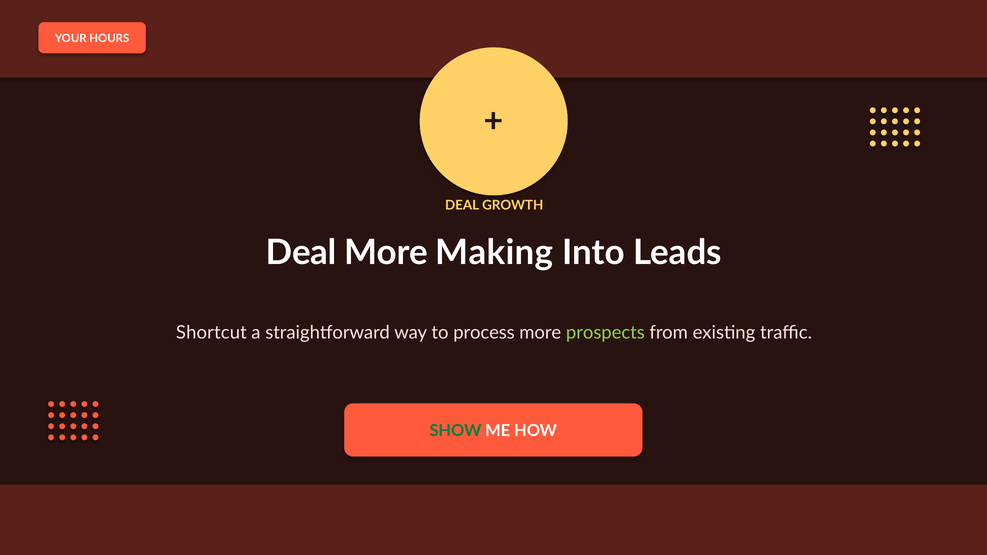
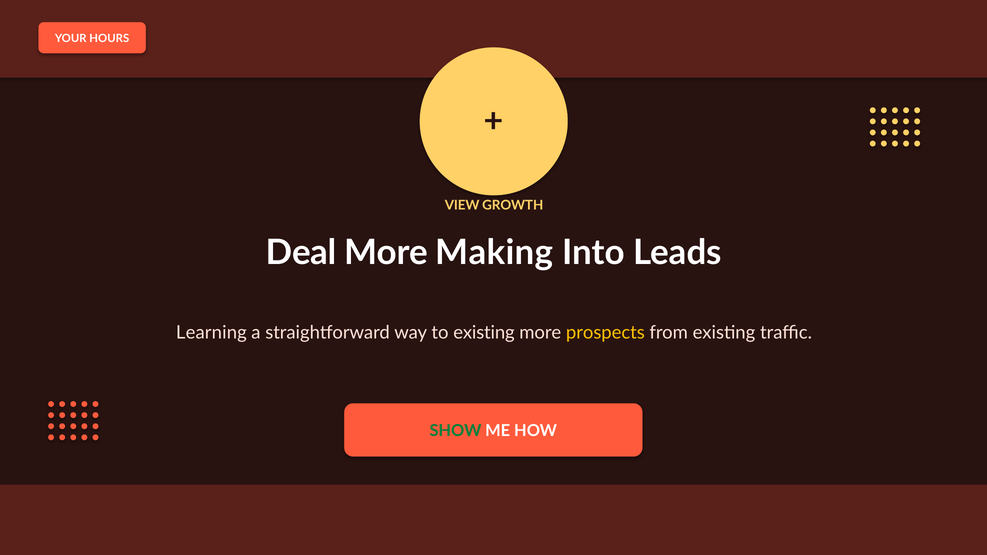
DEAL at (462, 205): DEAL -> VIEW
Shortcut: Shortcut -> Learning
to process: process -> existing
prospects colour: light green -> yellow
